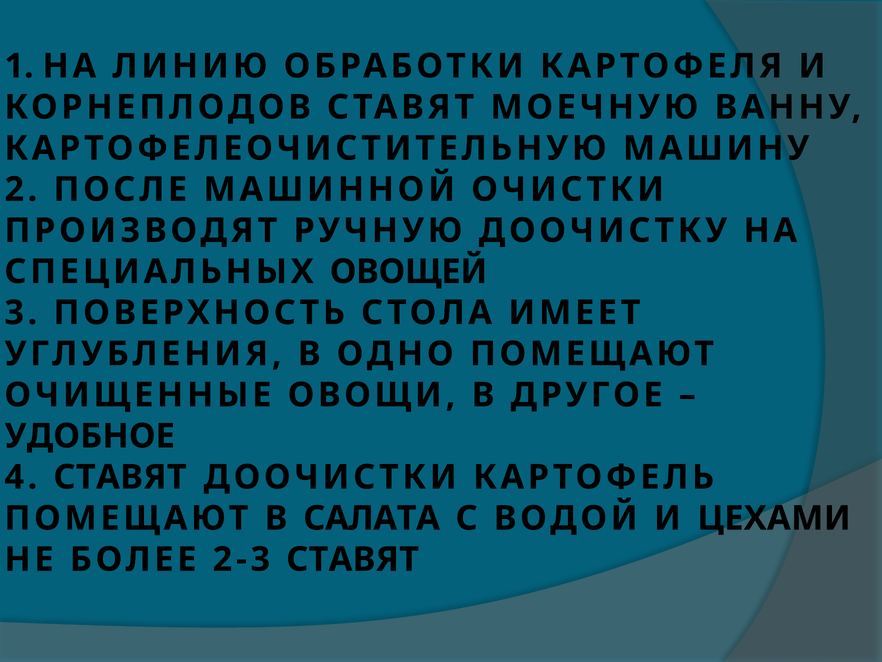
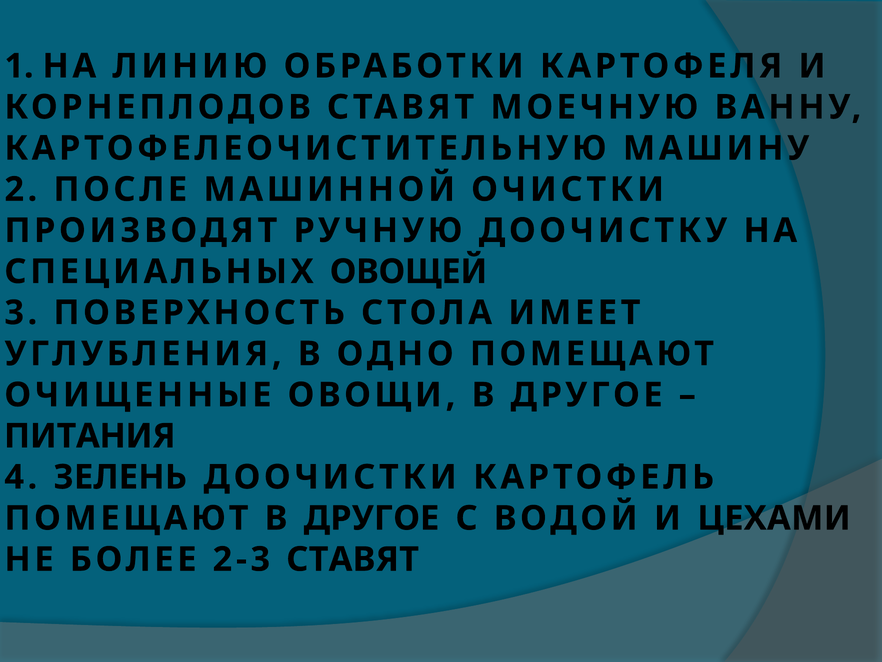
УДОБНОЕ: УДОБНОЕ -> ПИТАНИЯ
4 СТАВЯТ: СТАВЯТ -> ЗЕЛЕНЬ
ПОМЕЩАЮТ В САЛАТА: САЛАТА -> ДРУГОЕ
